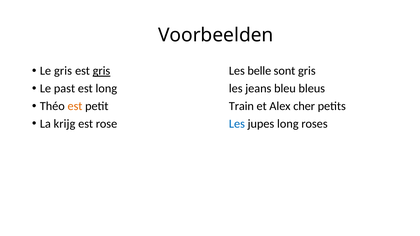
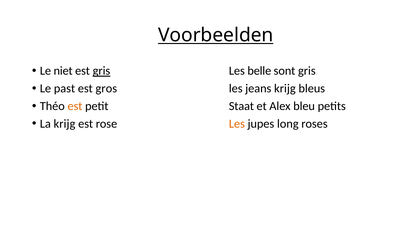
Voorbeelden underline: none -> present
Le gris: gris -> niet
est long: long -> gros
jeans bleu: bleu -> krijg
Train: Train -> Staat
cher: cher -> bleu
Les at (237, 124) colour: blue -> orange
